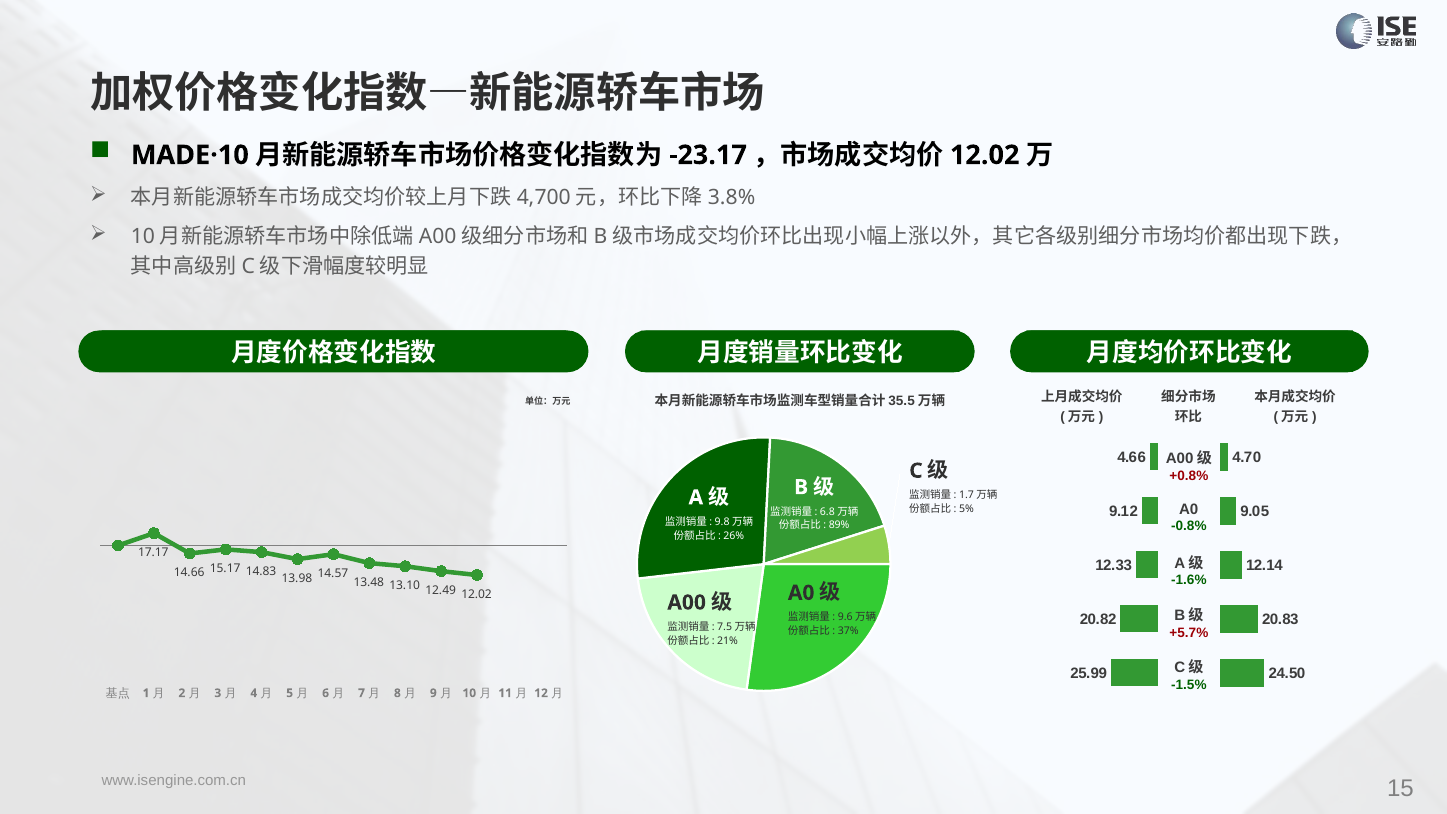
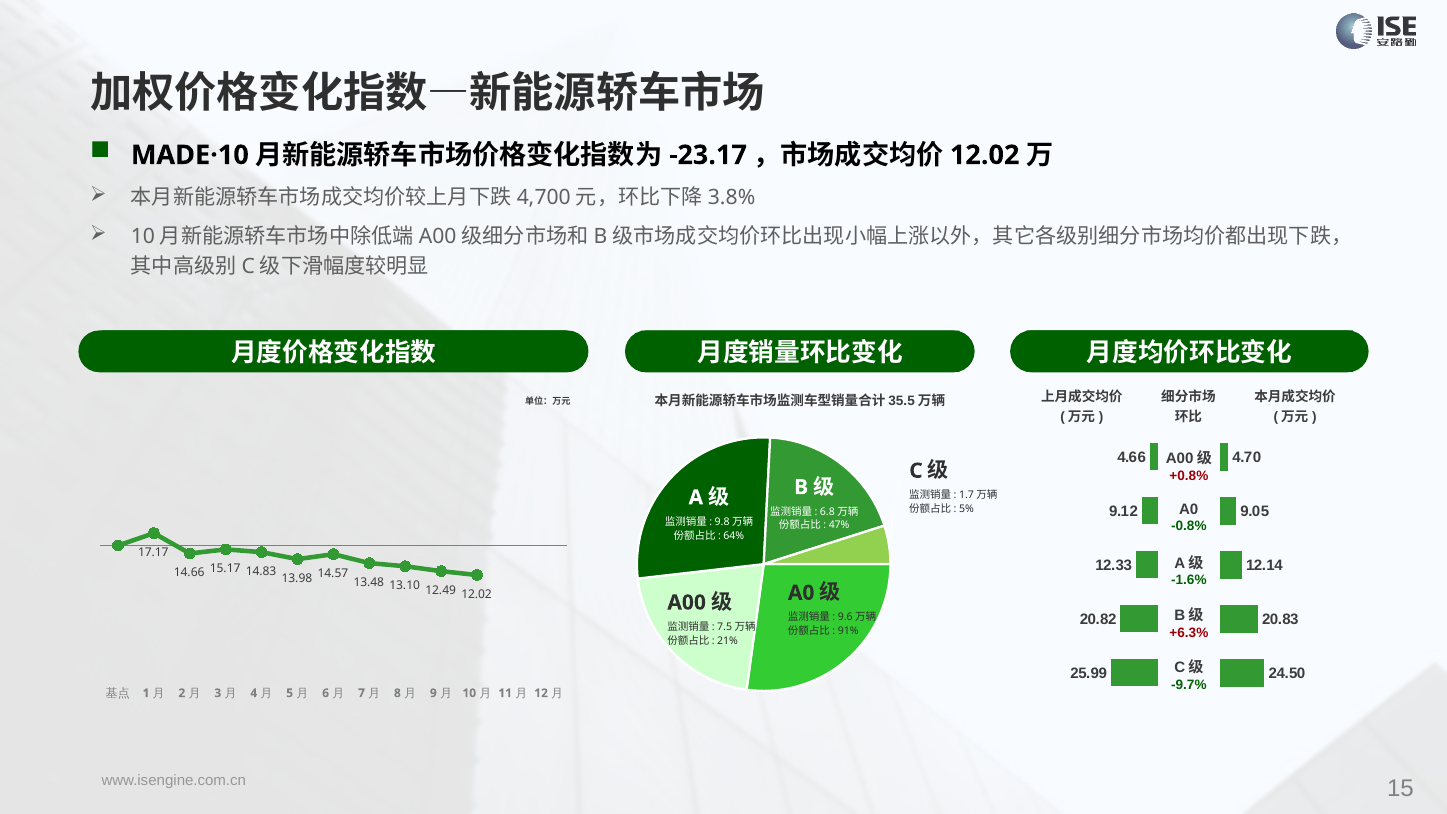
89%: 89% -> 47%
26%: 26% -> 64%
+5.7%: +5.7% -> +6.3%
37%: 37% -> 91%
-1.5%: -1.5% -> -9.7%
